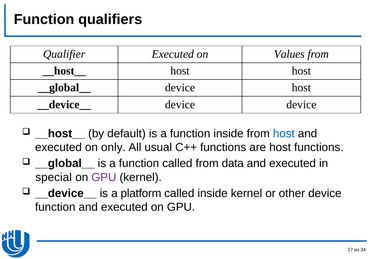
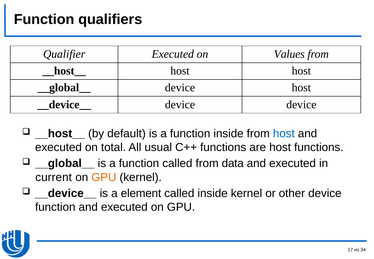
only: only -> total
special: special -> current
GPU at (104, 177) colour: purple -> orange
platform: platform -> element
